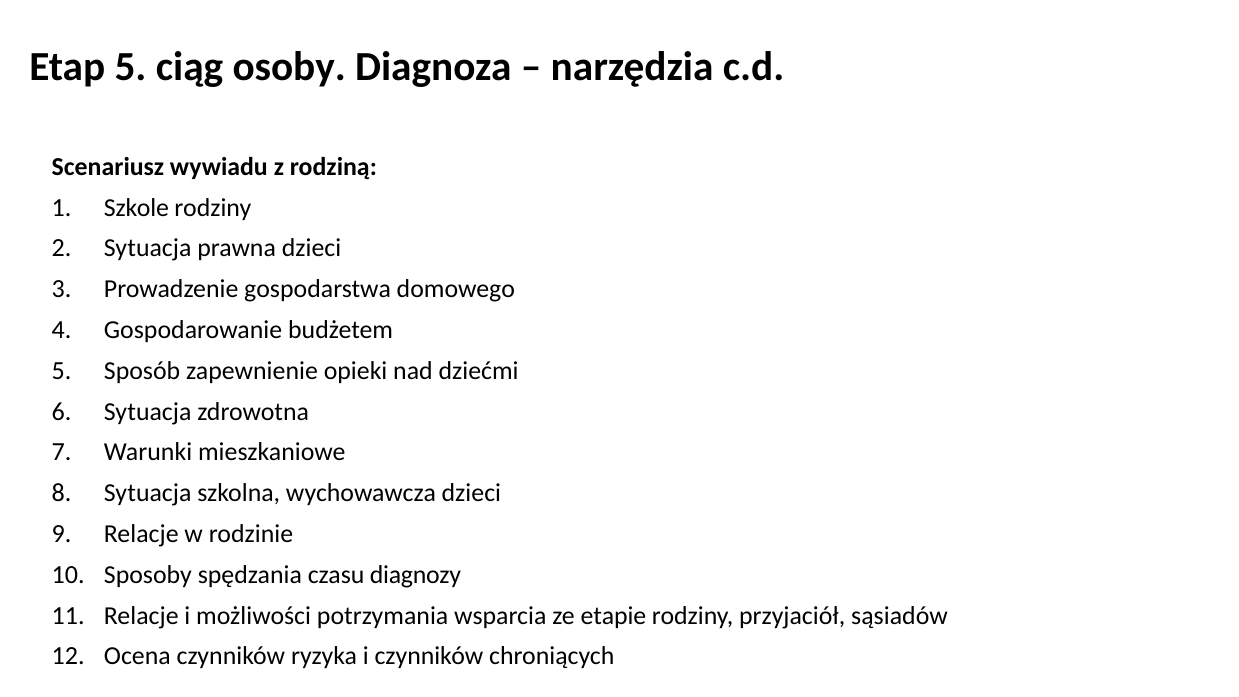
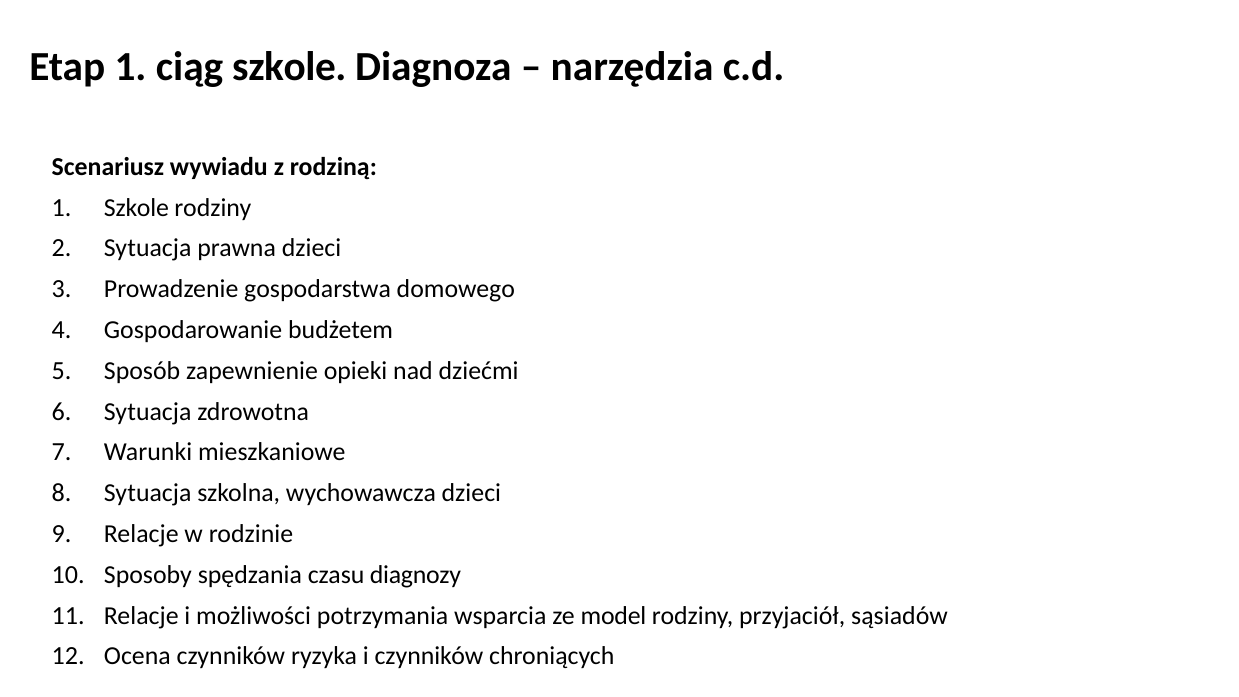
Etap 5: 5 -> 1
ciąg osoby: osoby -> szkole
etapie: etapie -> model
